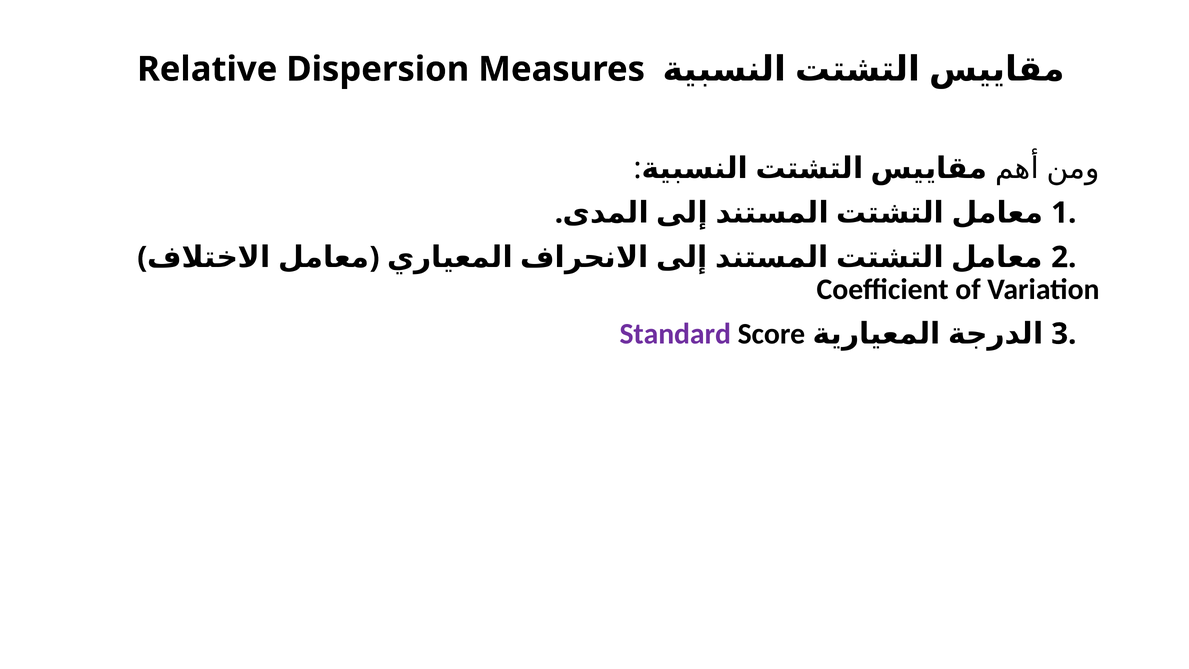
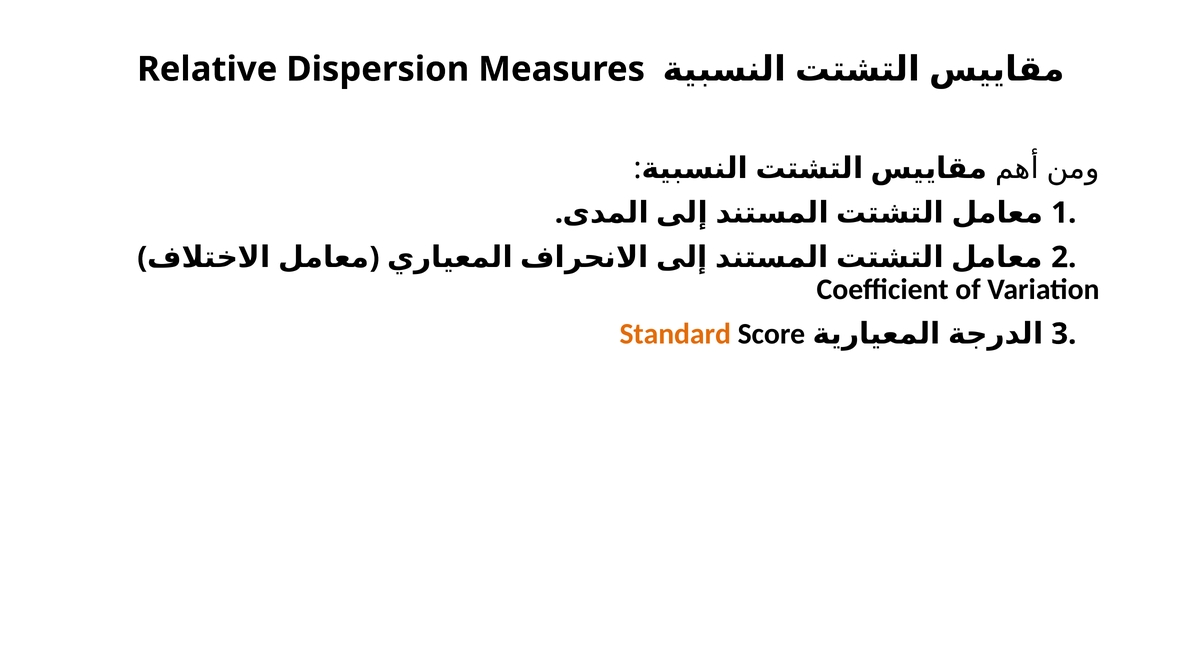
Standard colour: purple -> orange
